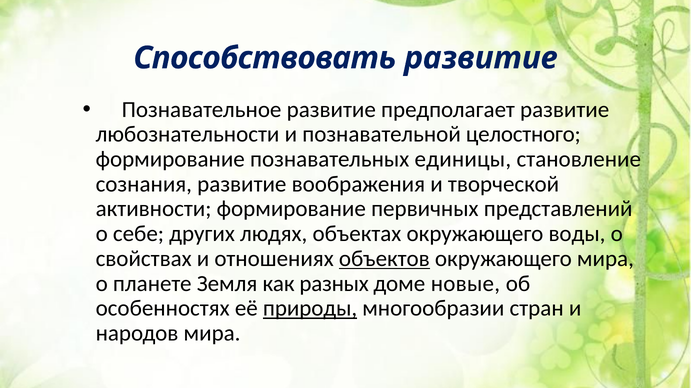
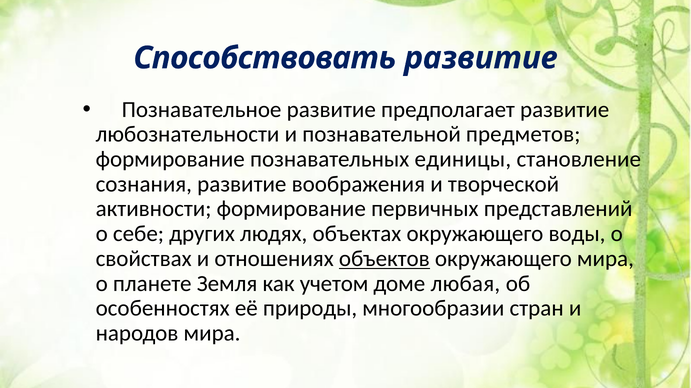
целостного: целостного -> предметов
разных: разных -> учетом
новые: новые -> любая
природы underline: present -> none
